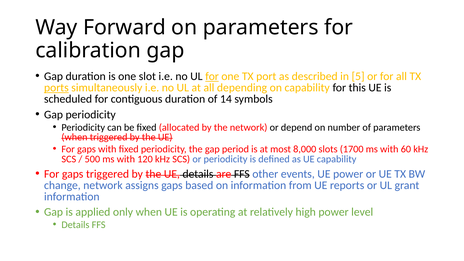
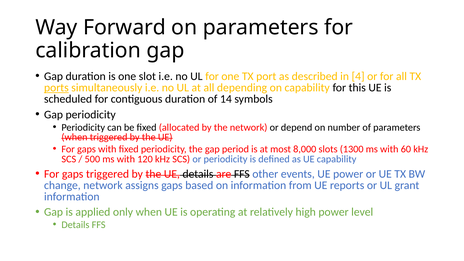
for at (212, 76) underline: present -> none
5: 5 -> 4
1700: 1700 -> 1300
